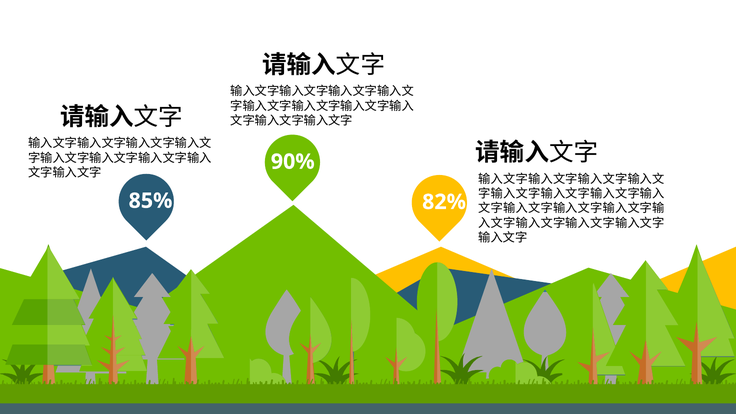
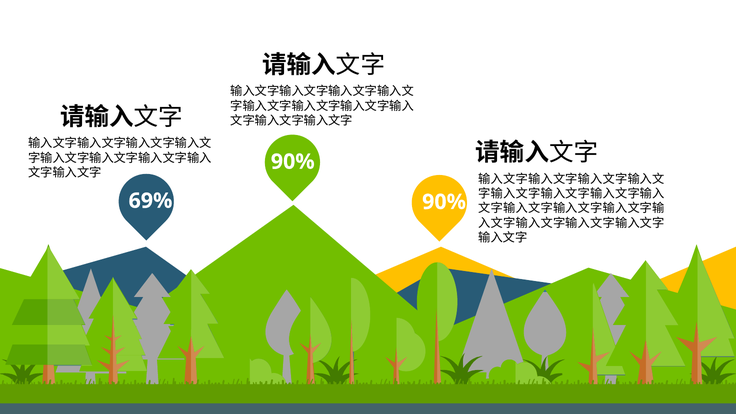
85%: 85% -> 69%
82% at (444, 202): 82% -> 90%
